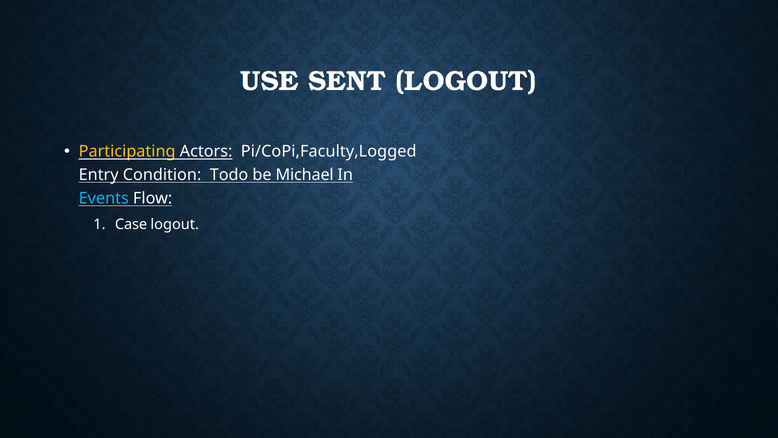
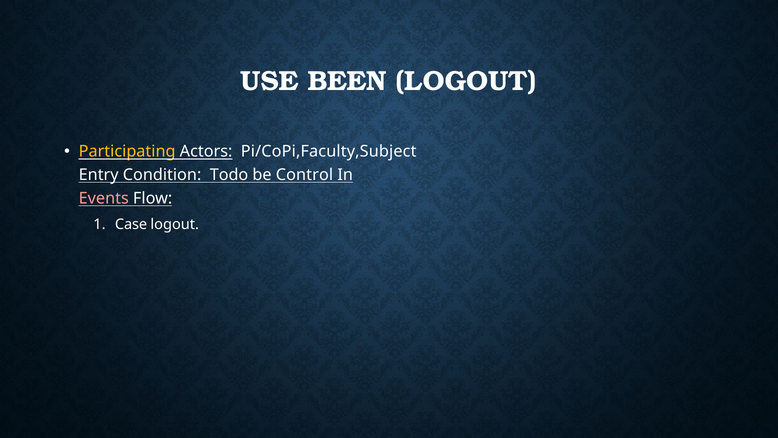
SENT: SENT -> BEEN
Pi/CoPi,Faculty,Logged: Pi/CoPi,Faculty,Logged -> Pi/CoPi,Faculty,Subject
Michael: Michael -> Control
Events colour: light blue -> pink
